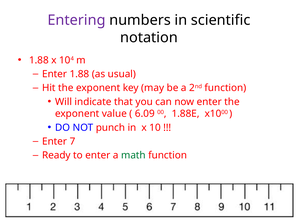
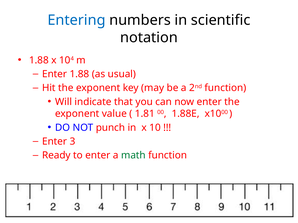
Entering colour: purple -> blue
6.09: 6.09 -> 1.81
7: 7 -> 3
